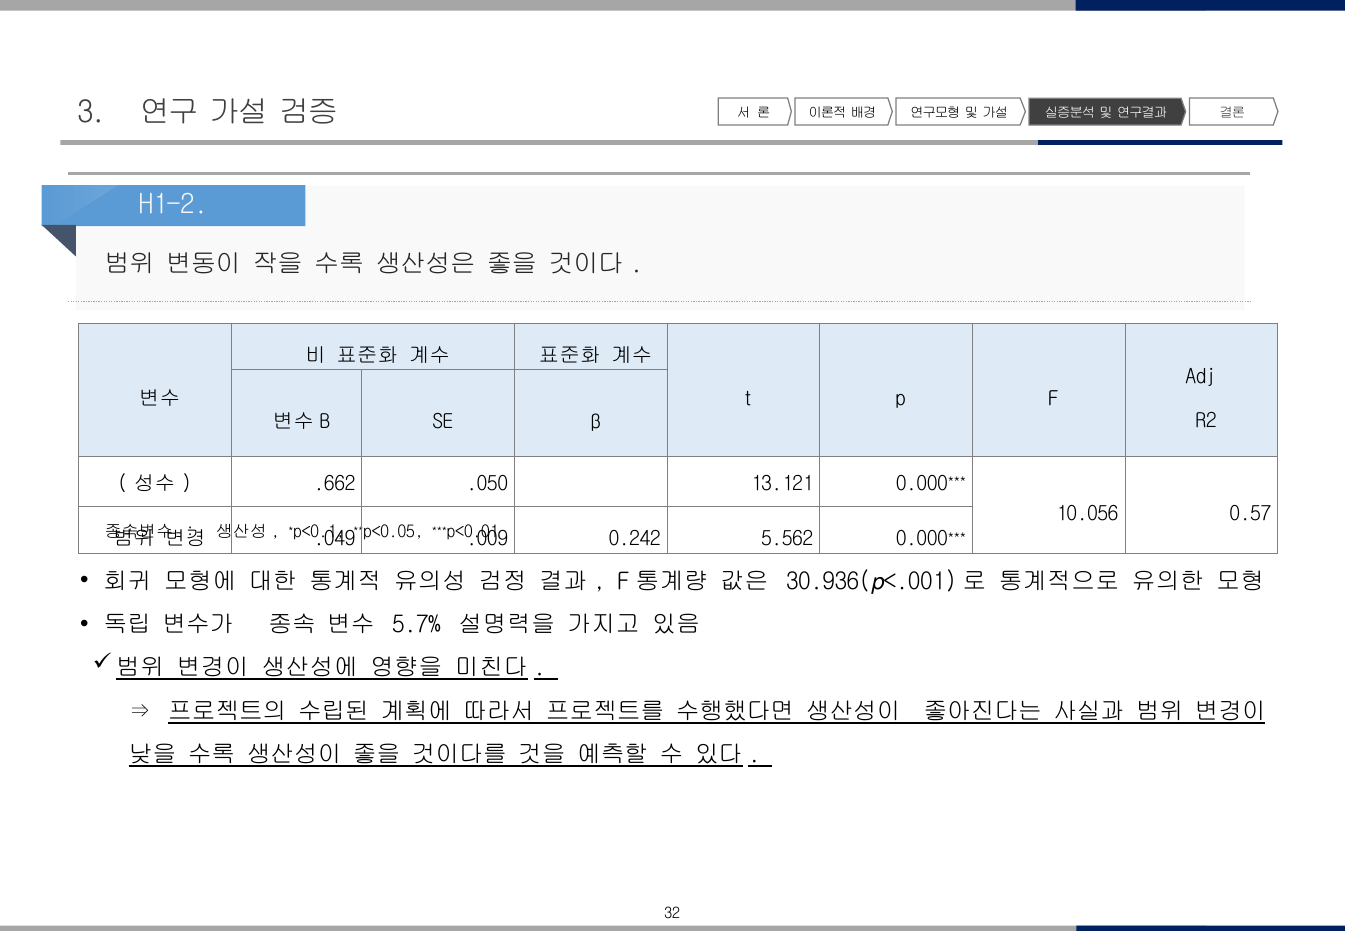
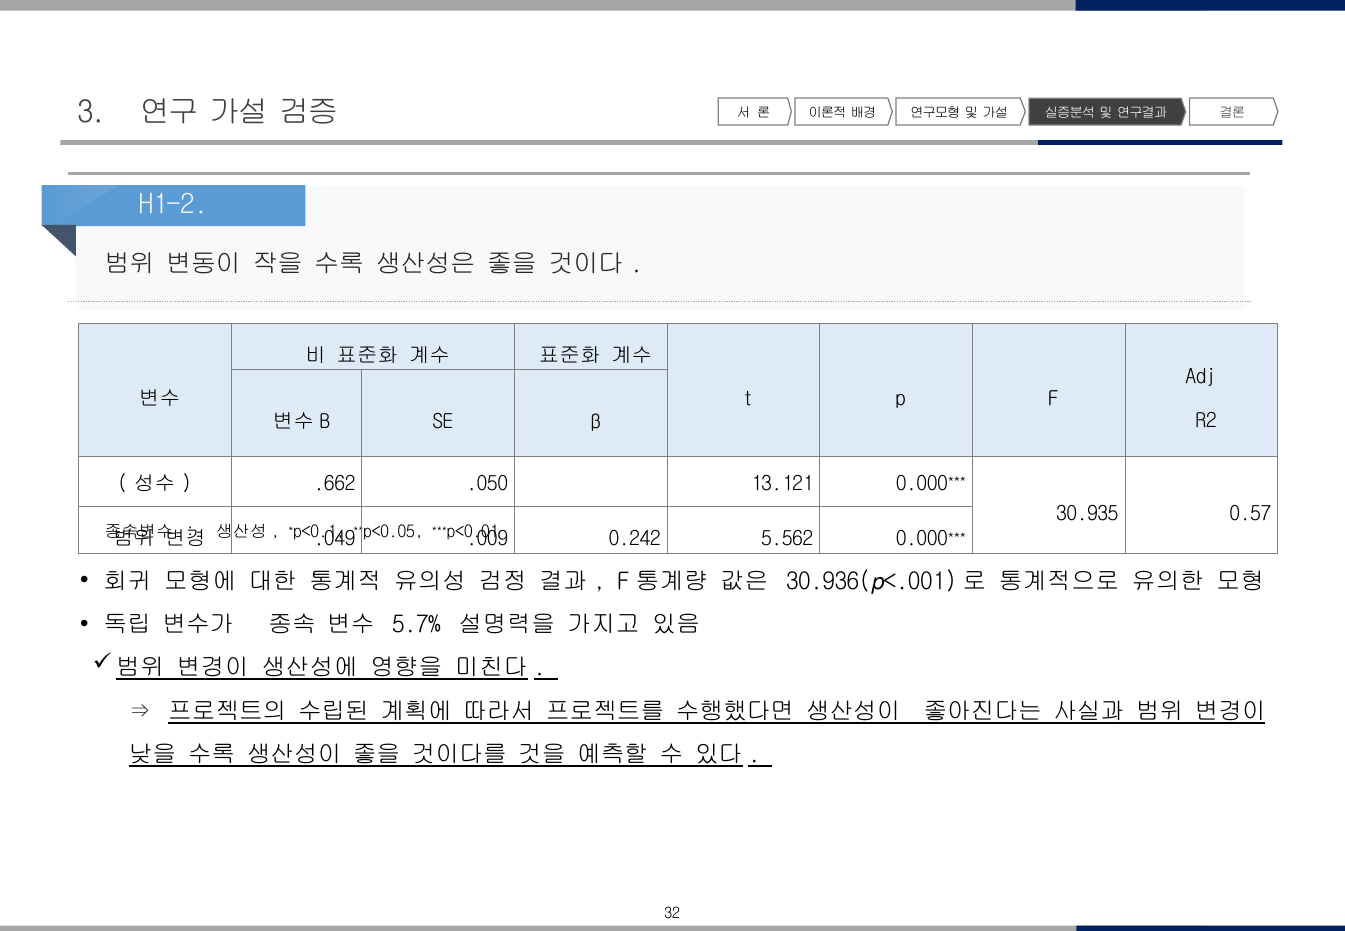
10.056: 10.056 -> 30.935
